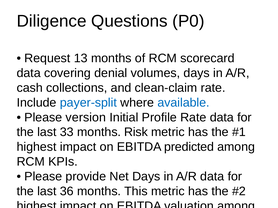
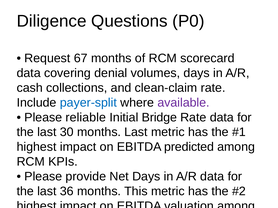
13: 13 -> 67
available colour: blue -> purple
version: version -> reliable
Profile: Profile -> Bridge
33: 33 -> 30
months Risk: Risk -> Last
